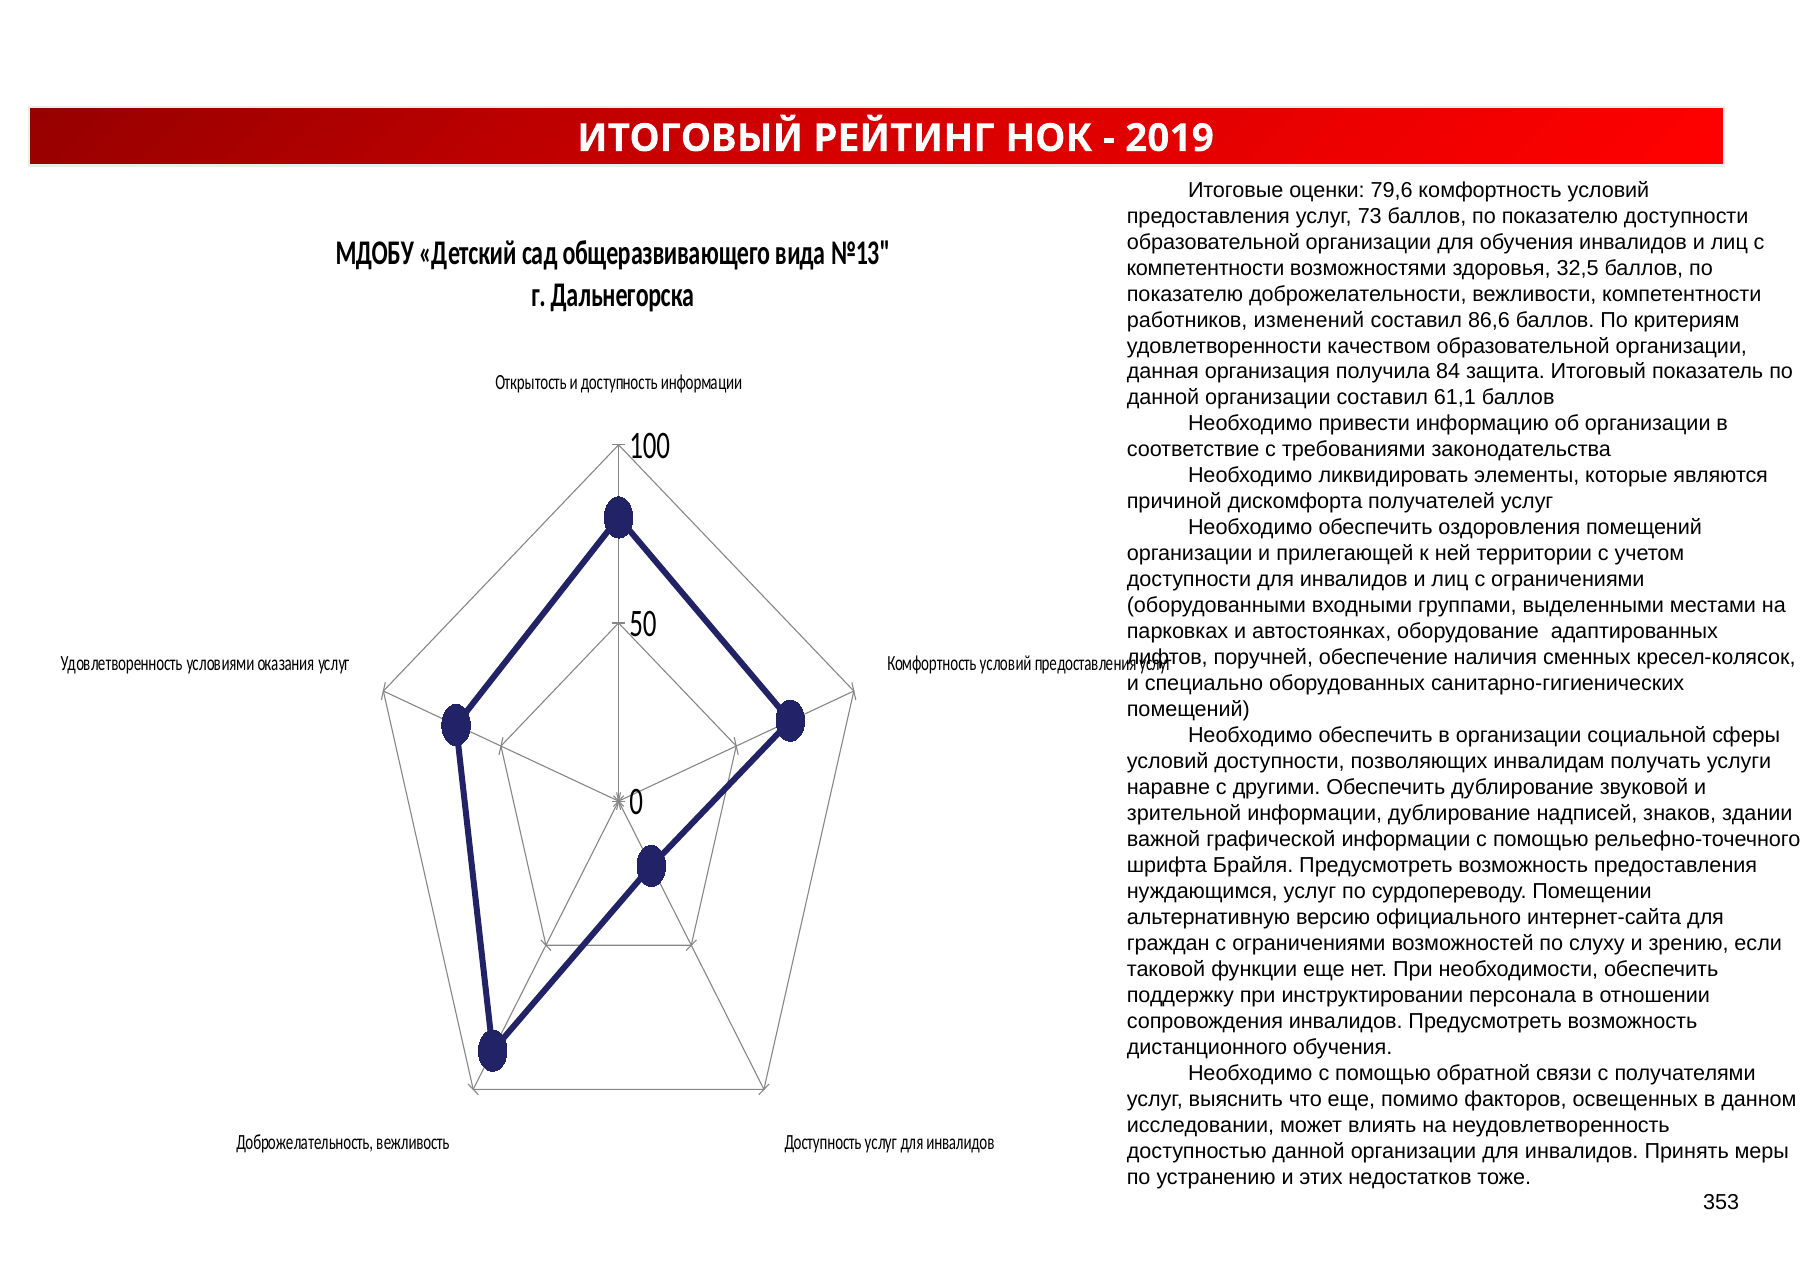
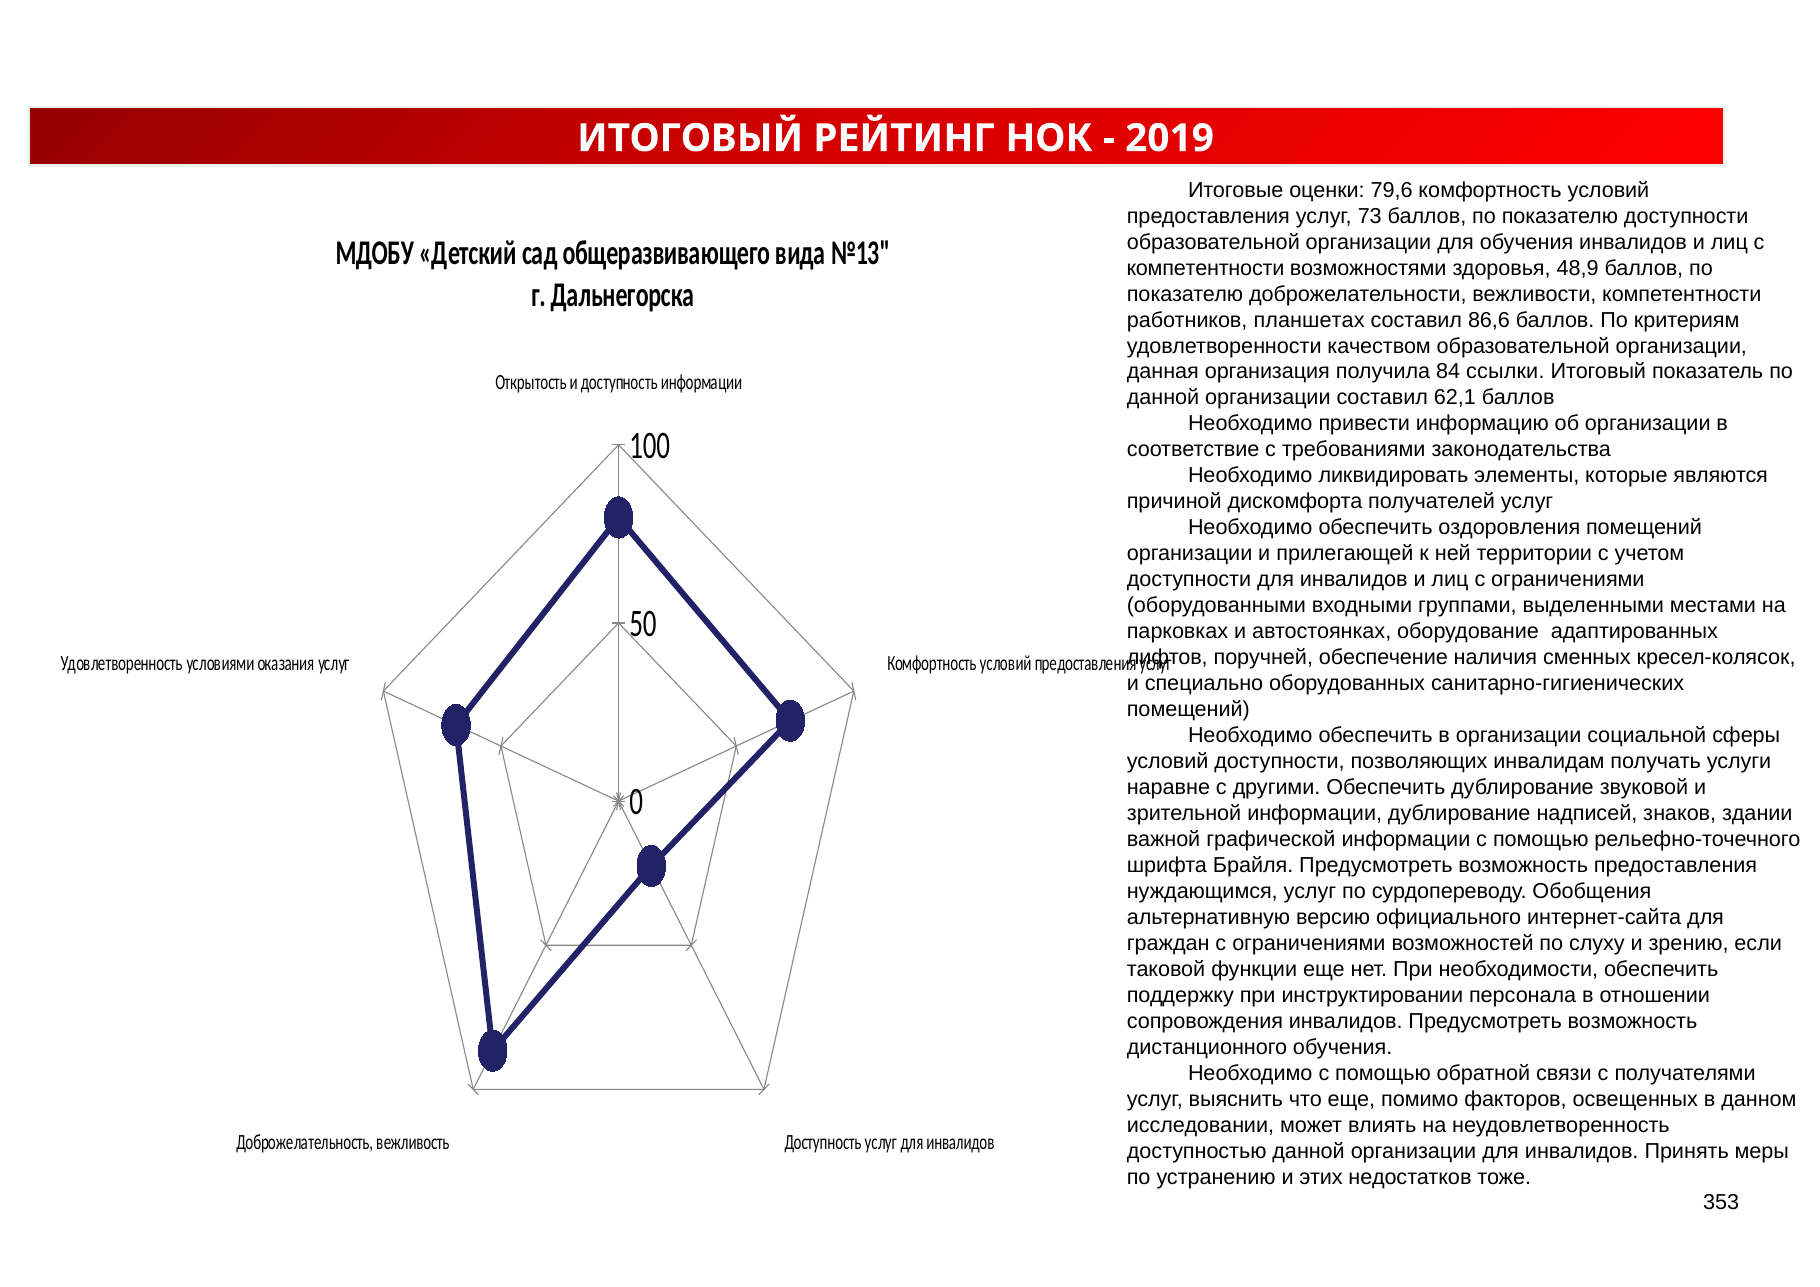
32,5: 32,5 -> 48,9
изменений: изменений -> планшетах
защита: защита -> ссылки
61,1: 61,1 -> 62,1
Помещении: Помещении -> Обобщения
